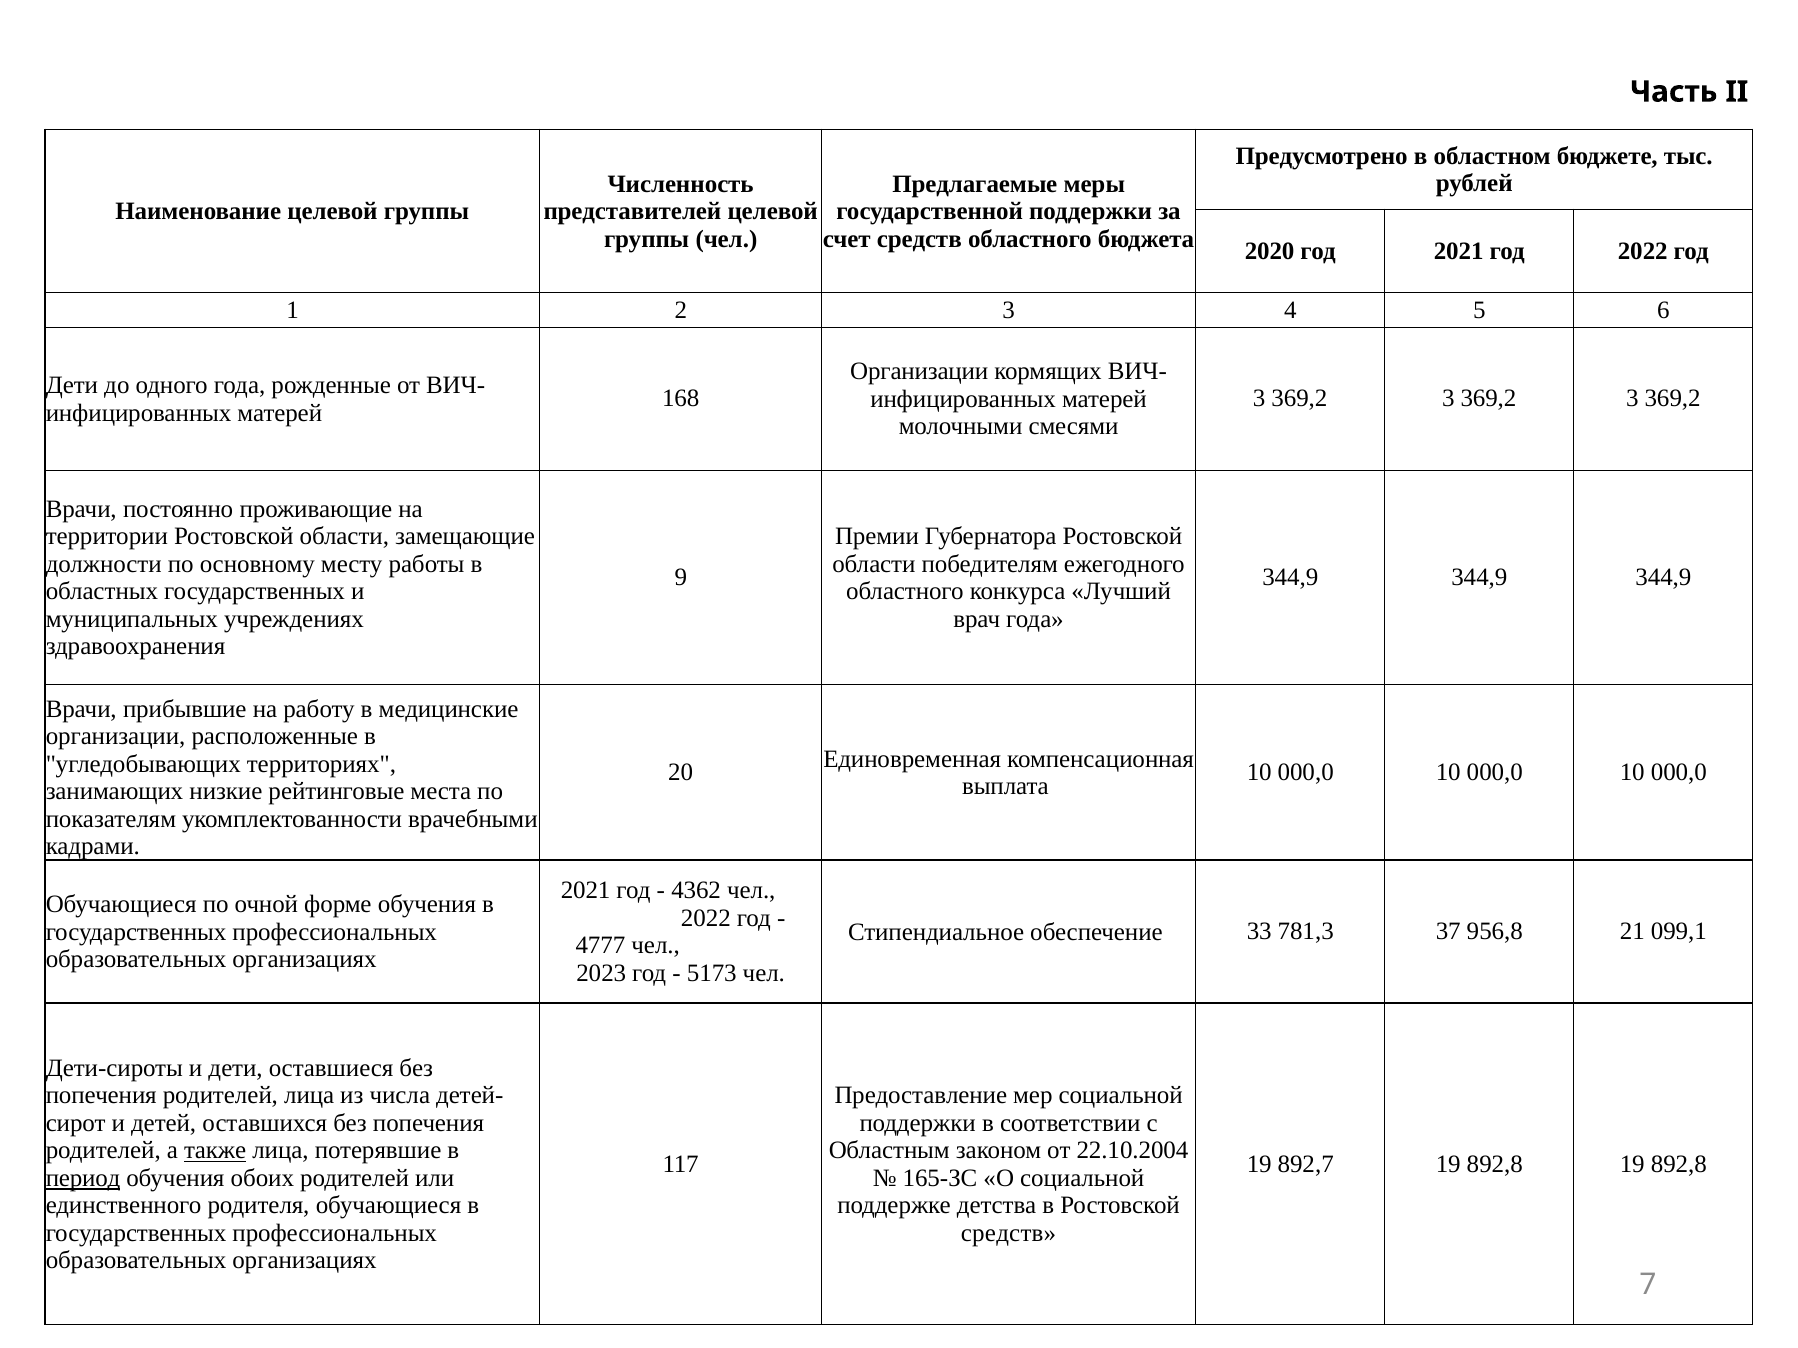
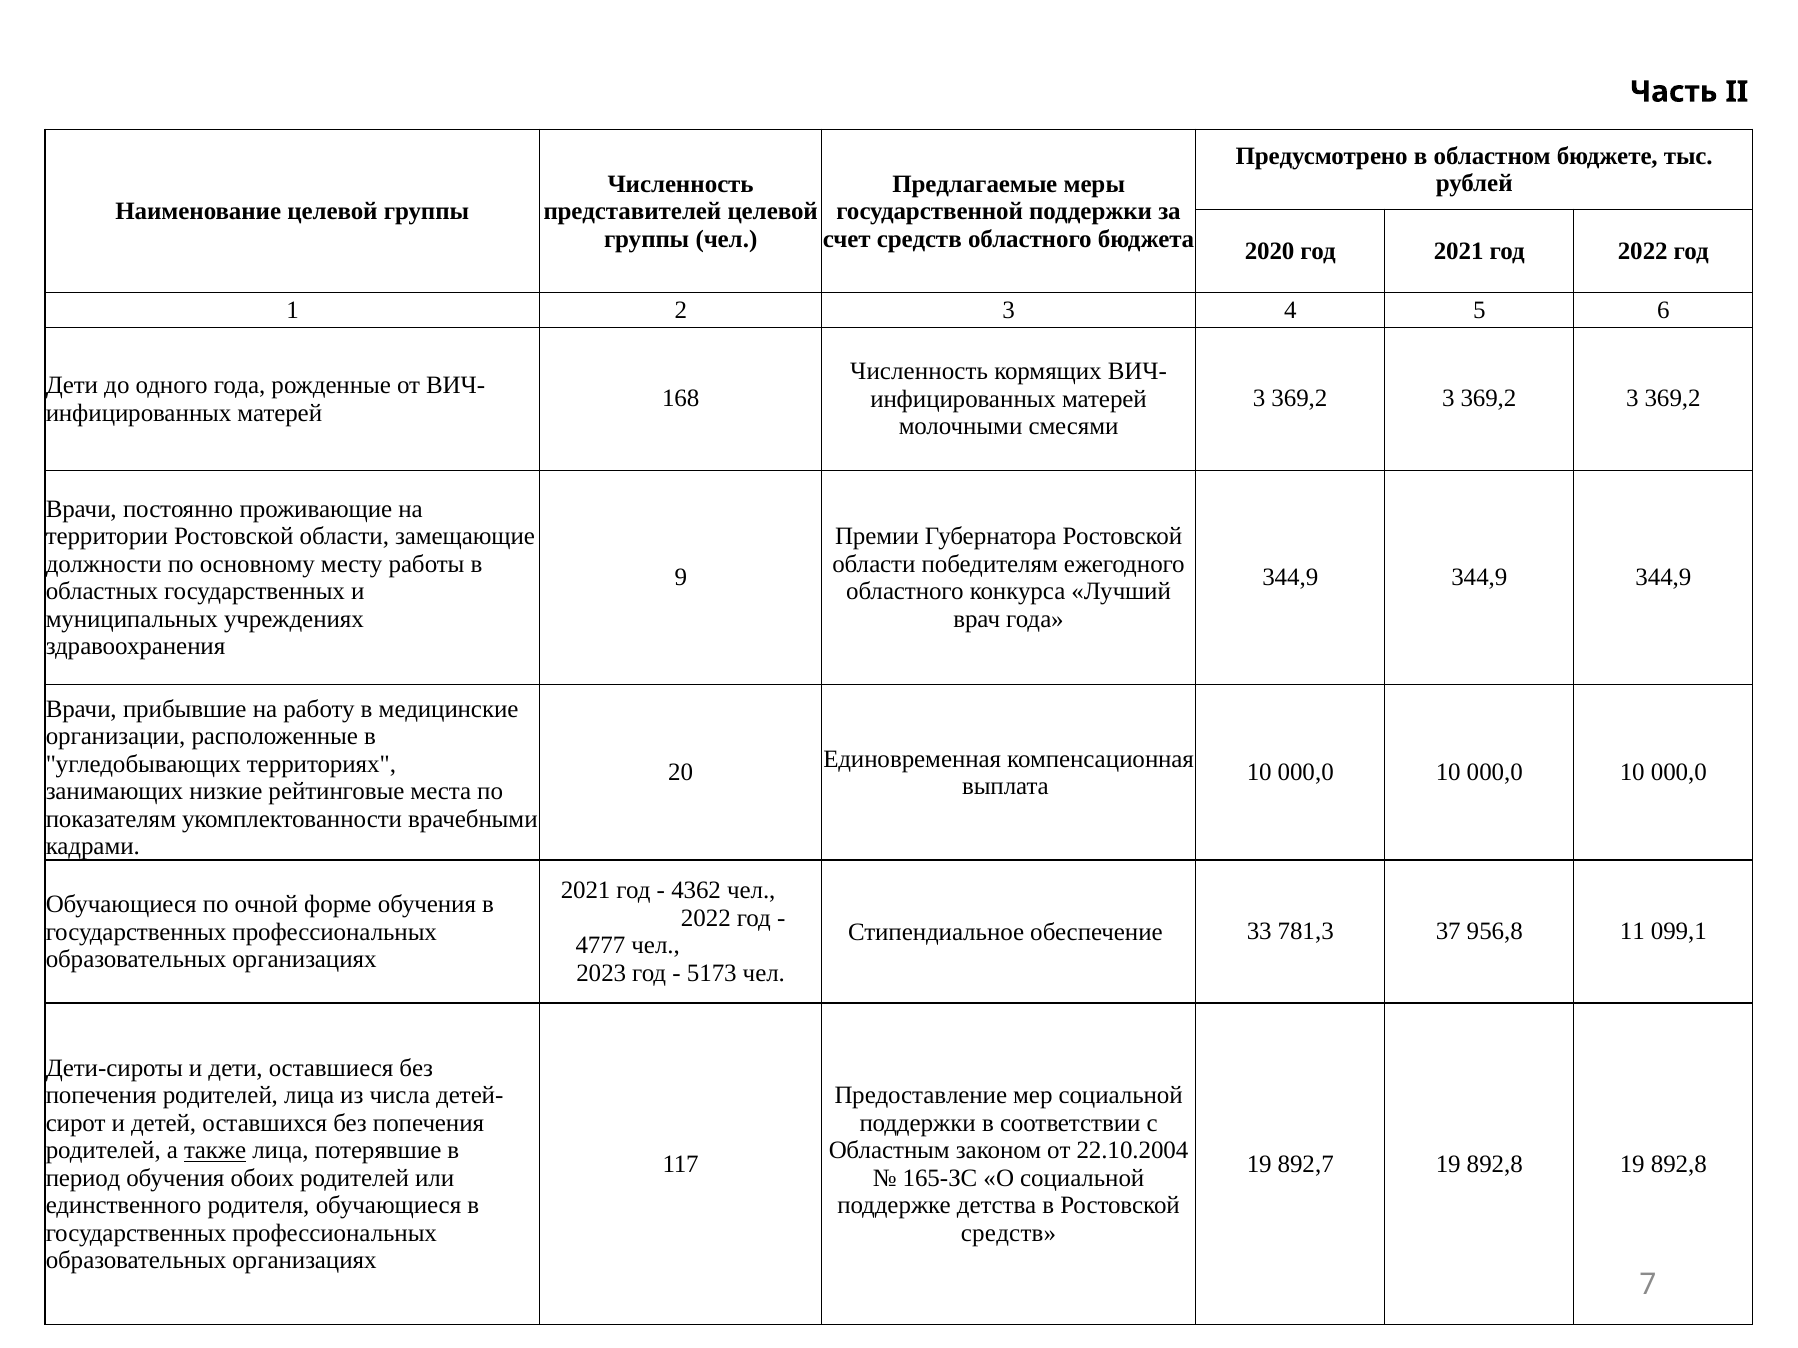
Организации at (919, 372): Организации -> Численность
21: 21 -> 11
период underline: present -> none
